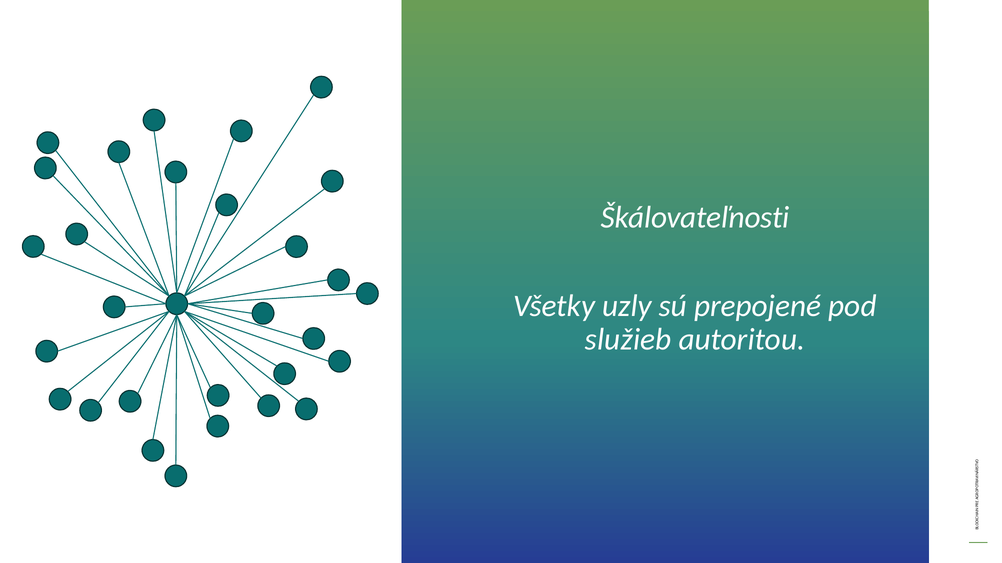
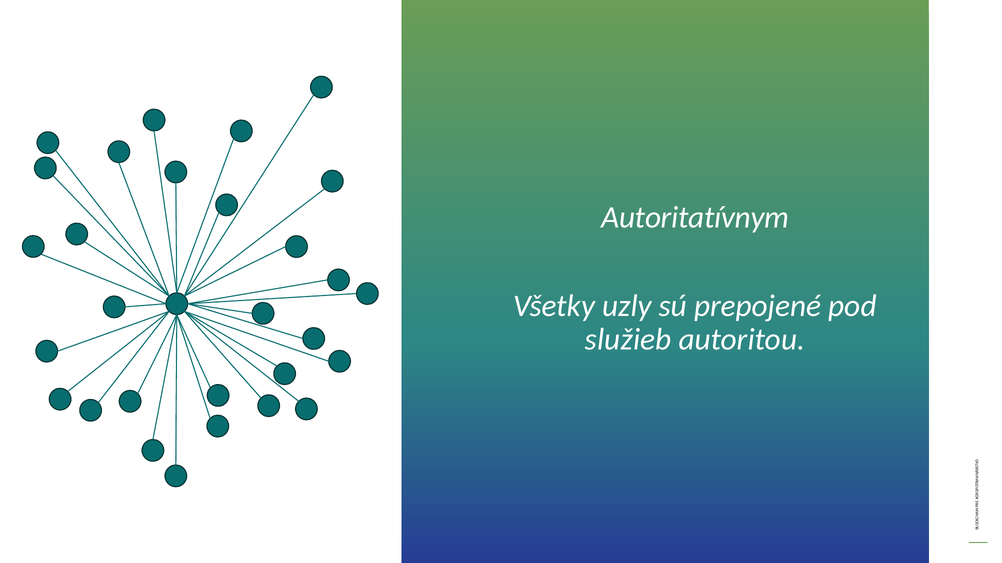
Škálovateľnosti: Škálovateľnosti -> Autoritatívnym
